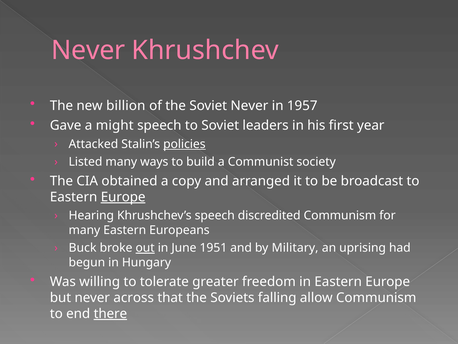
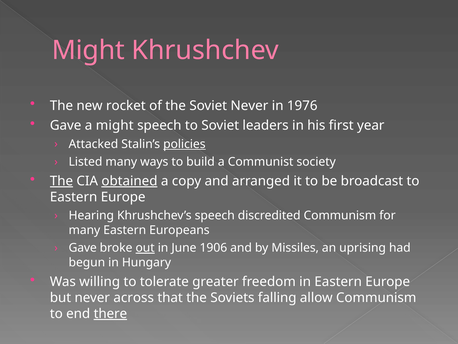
Never at (88, 50): Never -> Might
billion: billion -> rocket
1957: 1957 -> 1976
The at (61, 181) underline: none -> present
obtained underline: none -> present
Europe at (123, 197) underline: present -> none
Buck at (83, 248): Buck -> Gave
1951: 1951 -> 1906
Military: Military -> Missiles
